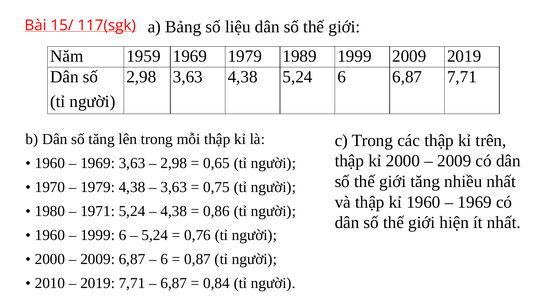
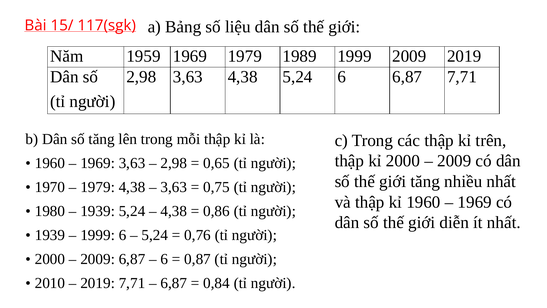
1971 at (98, 211): 1971 -> 1939
hiện: hiện -> diễn
1960 at (50, 235): 1960 -> 1939
